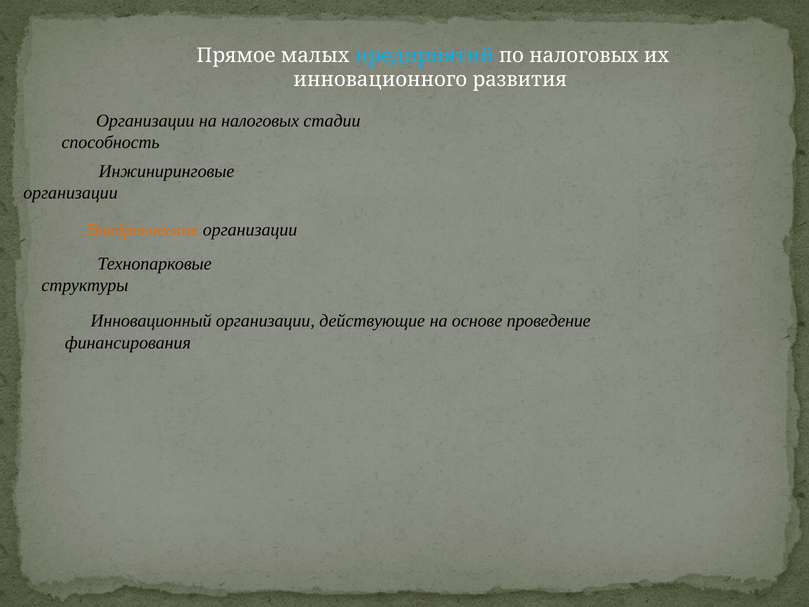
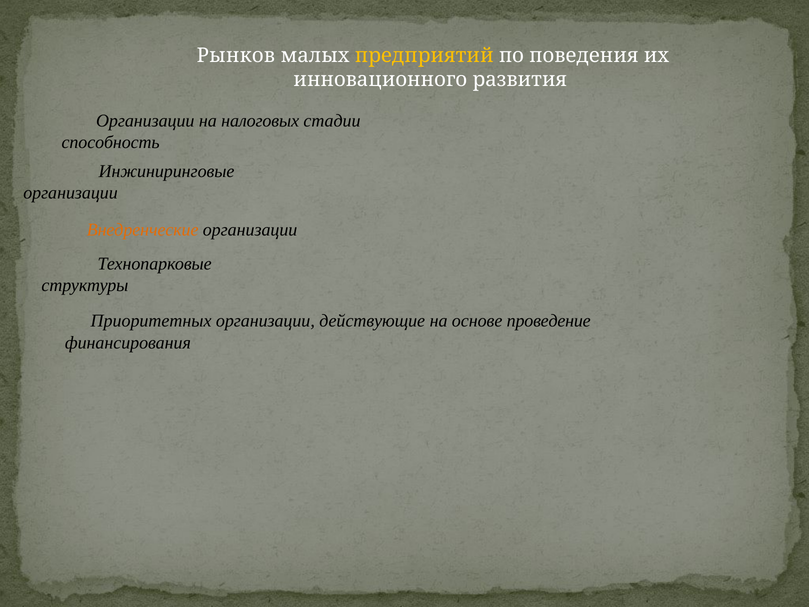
Прямое: Прямое -> Рынков
предприятий colour: light blue -> yellow
по налоговых: налоговых -> поведения
Инновационный: Инновационный -> Приоритетных
